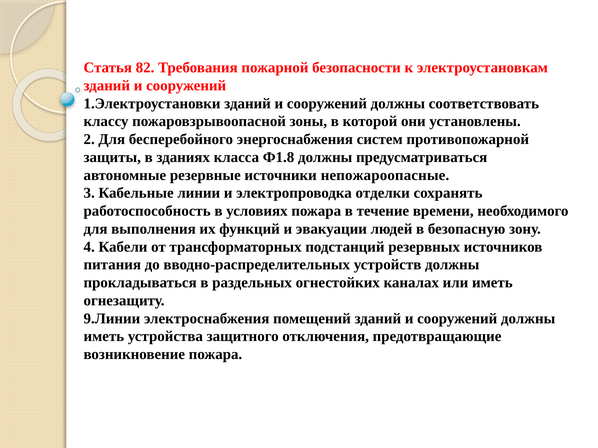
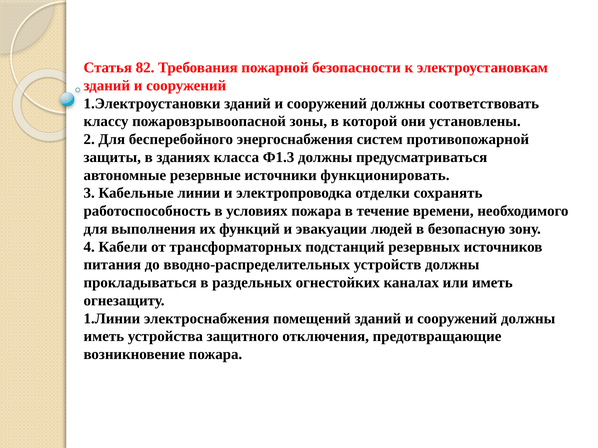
Ф1.8: Ф1.8 -> Ф1.3
непожароопасные: непожароопасные -> функционировать
9.Линии: 9.Линии -> 1.Линии
